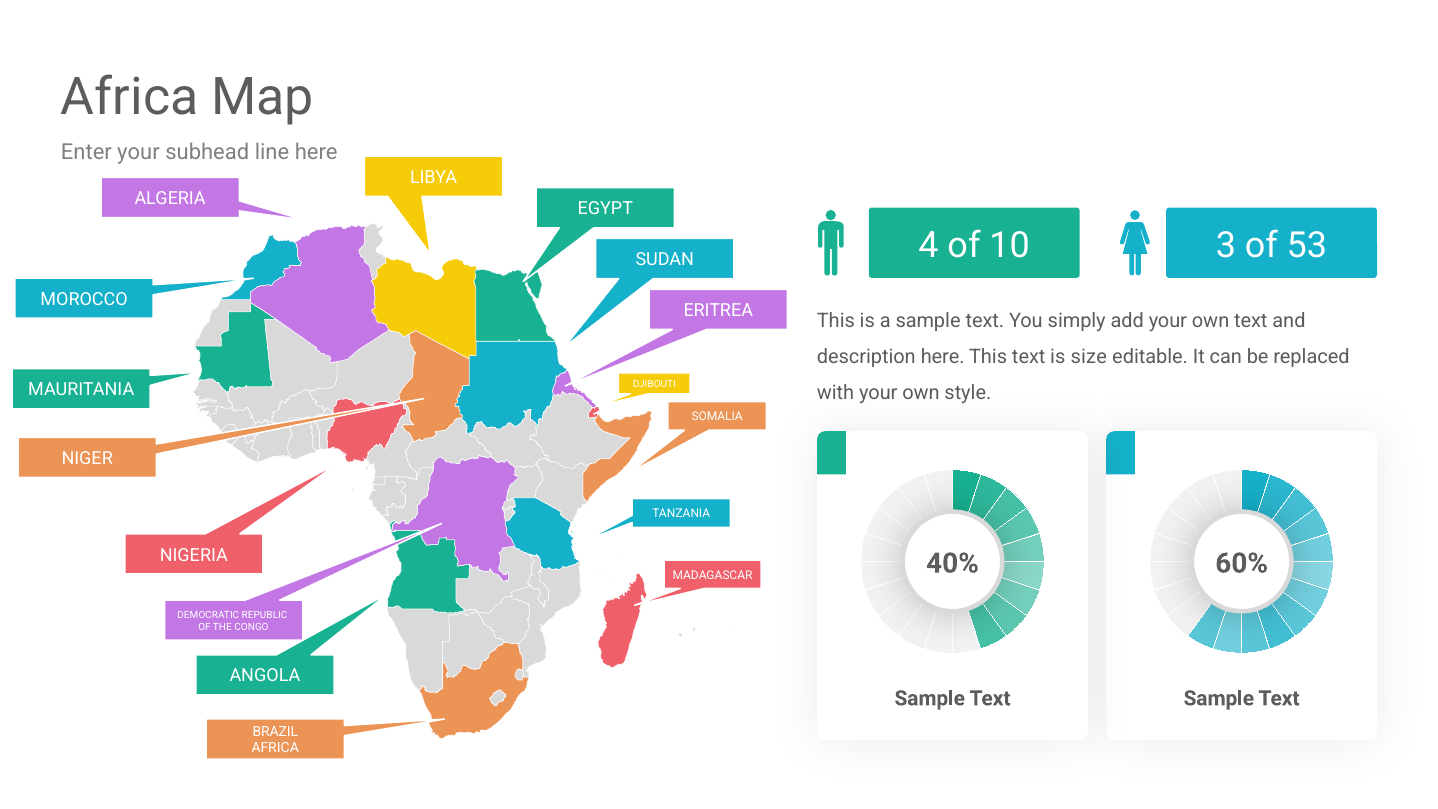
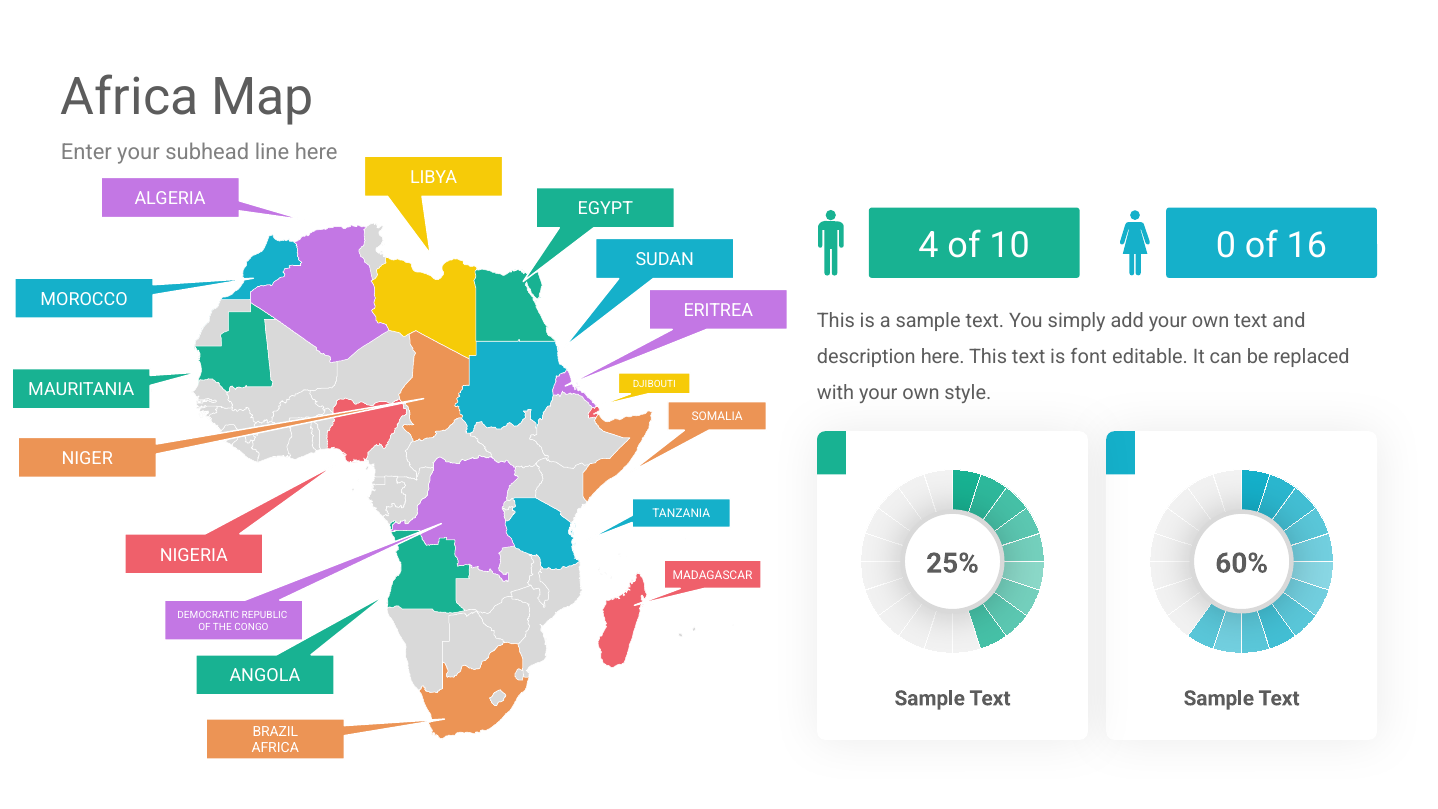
3: 3 -> 0
53: 53 -> 16
size: size -> font
40%: 40% -> 25%
